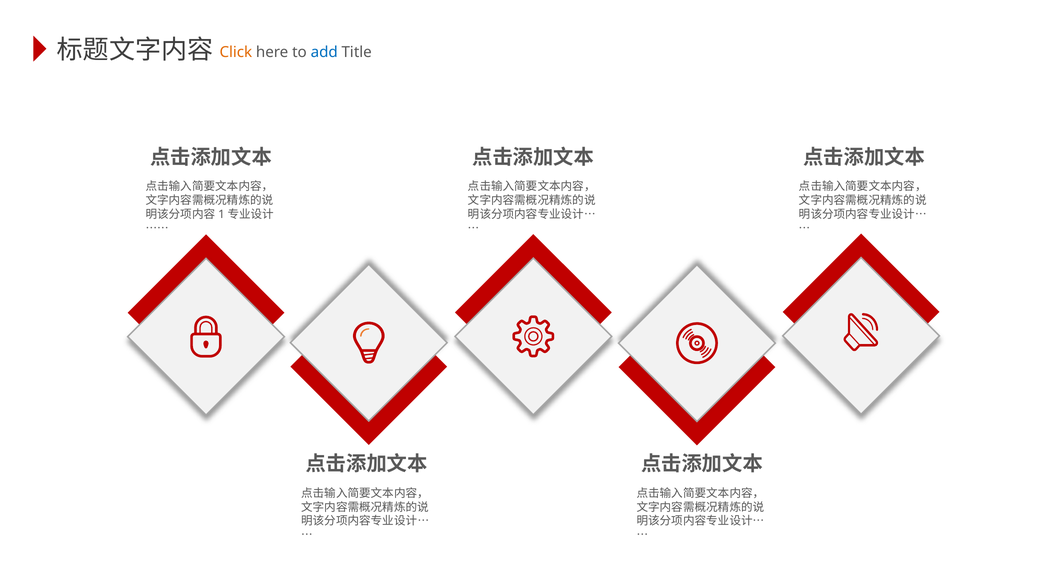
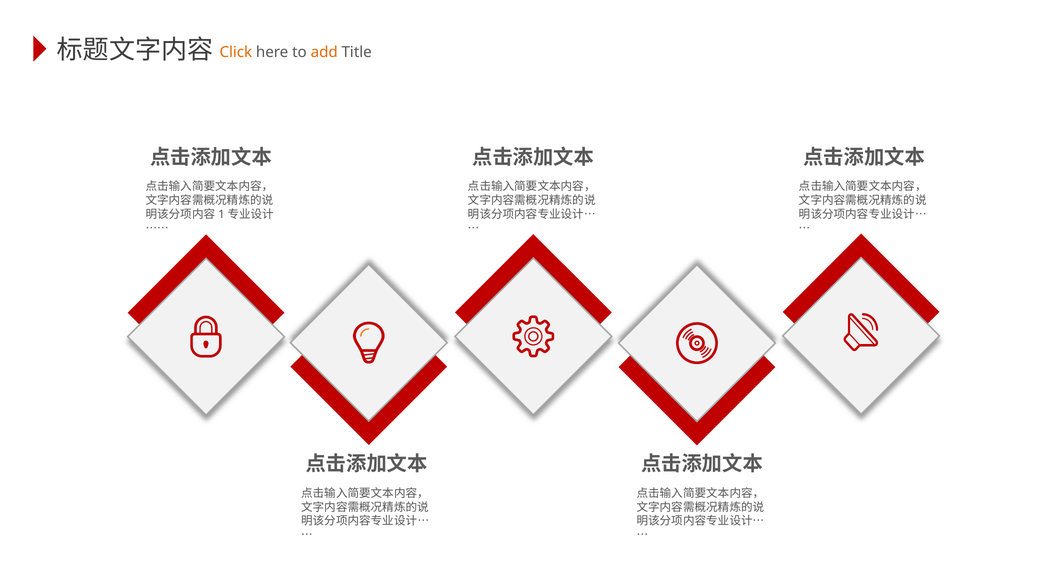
add colour: blue -> orange
